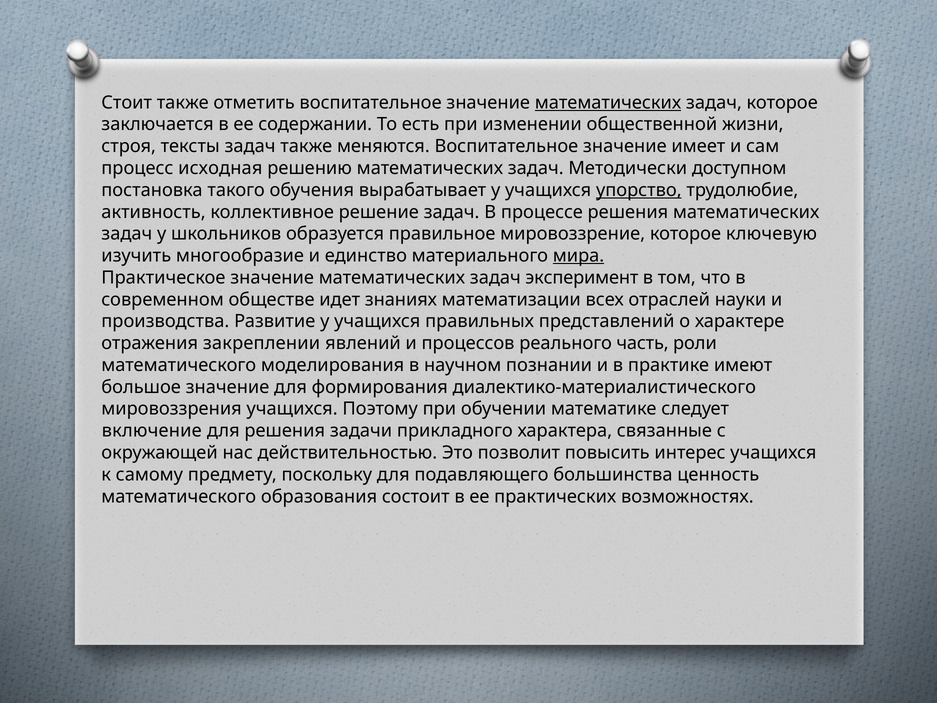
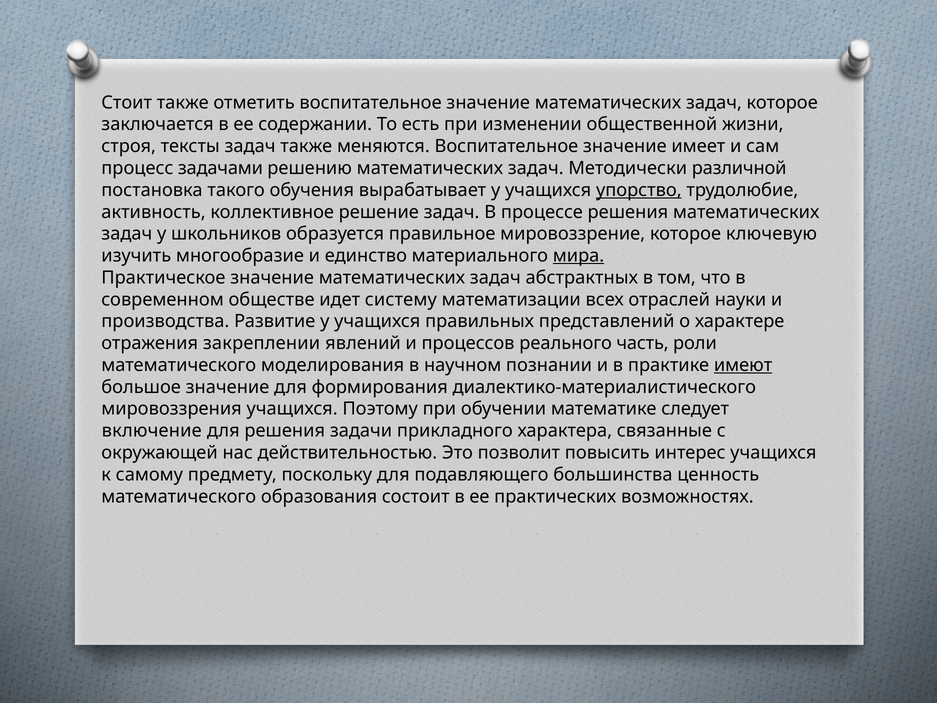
математических at (608, 103) underline: present -> none
исходная: исходная -> задачами
доступном: доступном -> различной
эксперимент: эксперимент -> абстрактных
знаниях: знаниях -> систему
имеют underline: none -> present
